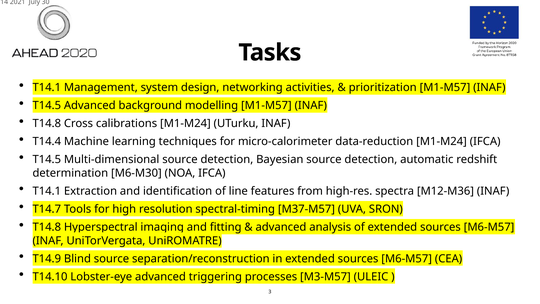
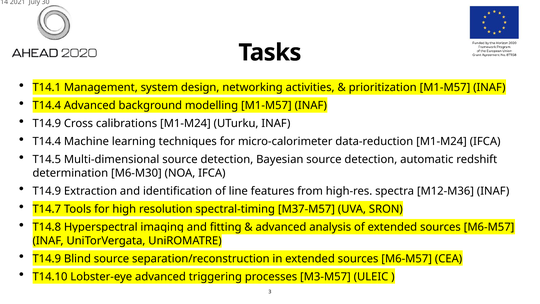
T14.5 at (47, 105): T14.5 -> T14.4
T14.8 at (47, 123): T14.8 -> T14.9
T14.1 at (47, 191): T14.1 -> T14.9
